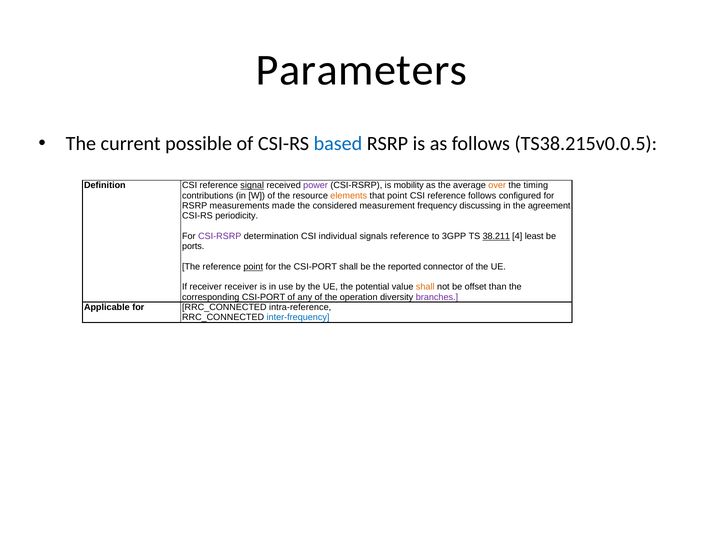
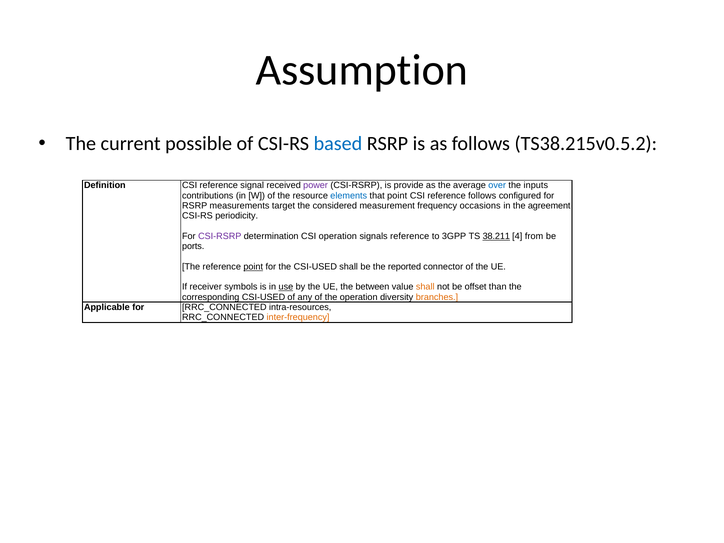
Parameters: Parameters -> Assumption
TS38.215v0.0.5: TS38.215v0.0.5 -> TS38.215v0.5.2
signal underline: present -> none
mobility: mobility -> provide
over colour: orange -> blue
timing: timing -> inputs
elements colour: orange -> blue
made: made -> target
discussing: discussing -> occasions
CSI individual: individual -> operation
least: least -> from
the CSI-PORT: CSI-PORT -> CSI-USED
receiver receiver: receiver -> symbols
use underline: none -> present
potential: potential -> between
corresponding CSI-PORT: CSI-PORT -> CSI-USED
branches colour: purple -> orange
intra-reference: intra-reference -> intra-resources
inter-frequency colour: blue -> orange
